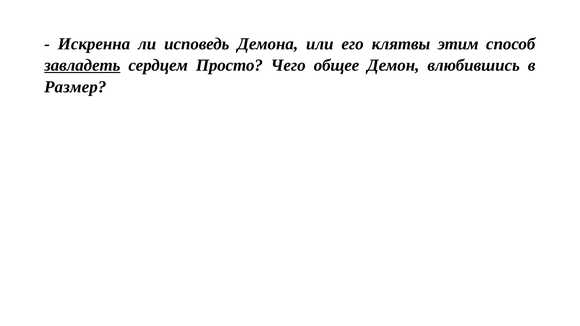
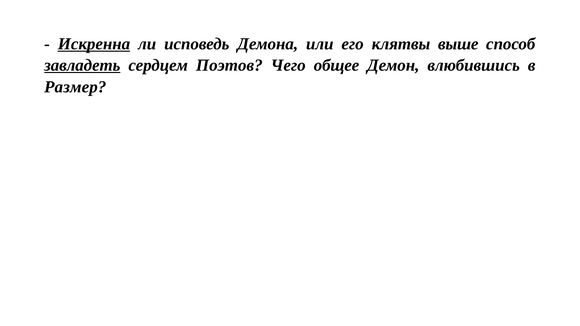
Искренна underline: none -> present
этим: этим -> выше
Просто: Просто -> Поэтов
